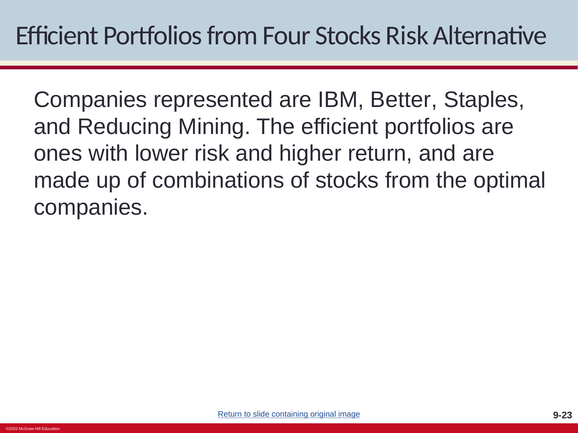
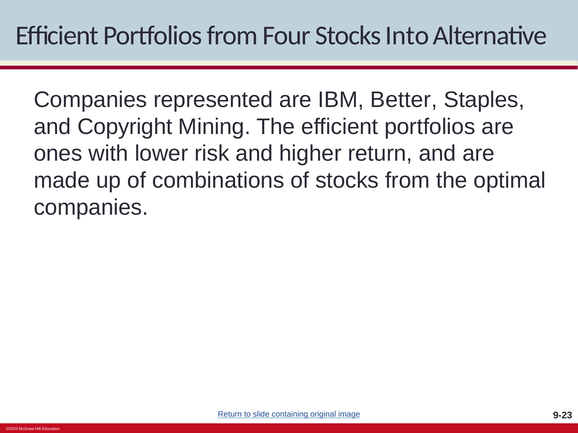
Stocks Risk: Risk -> Into
Reducing: Reducing -> Copyright
